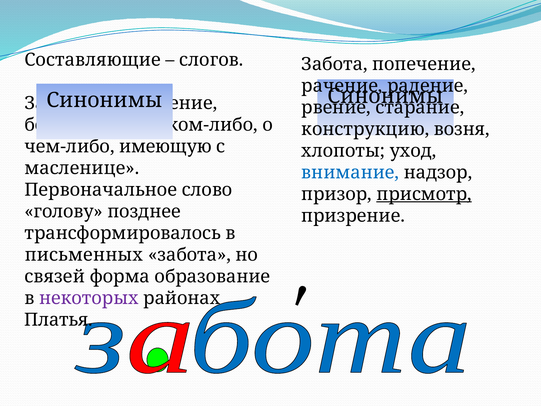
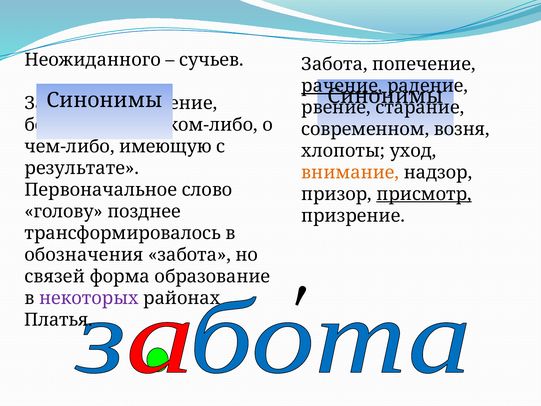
Составляющие: Составляющие -> Неожиданного
слогов: слогов -> сучьев
рачение underline: none -> present
конструкцию: конструкцию -> современном
масленице: масленице -> результате
внимание colour: blue -> orange
письменных: письменных -> обозначения
